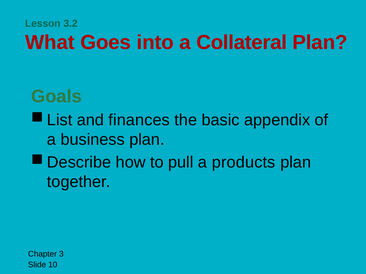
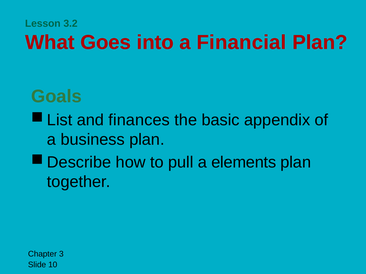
Collateral: Collateral -> Financial
products: products -> elements
